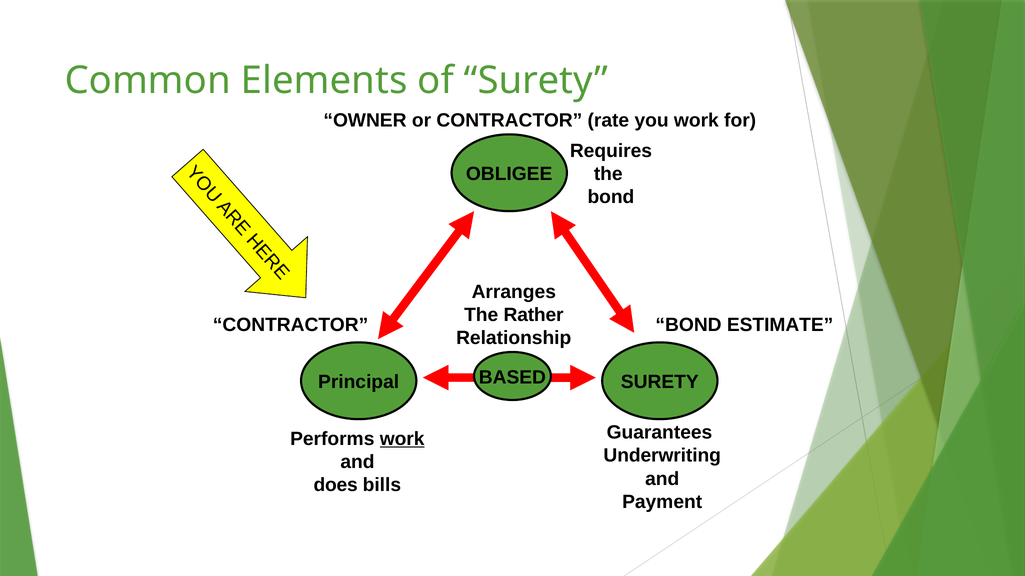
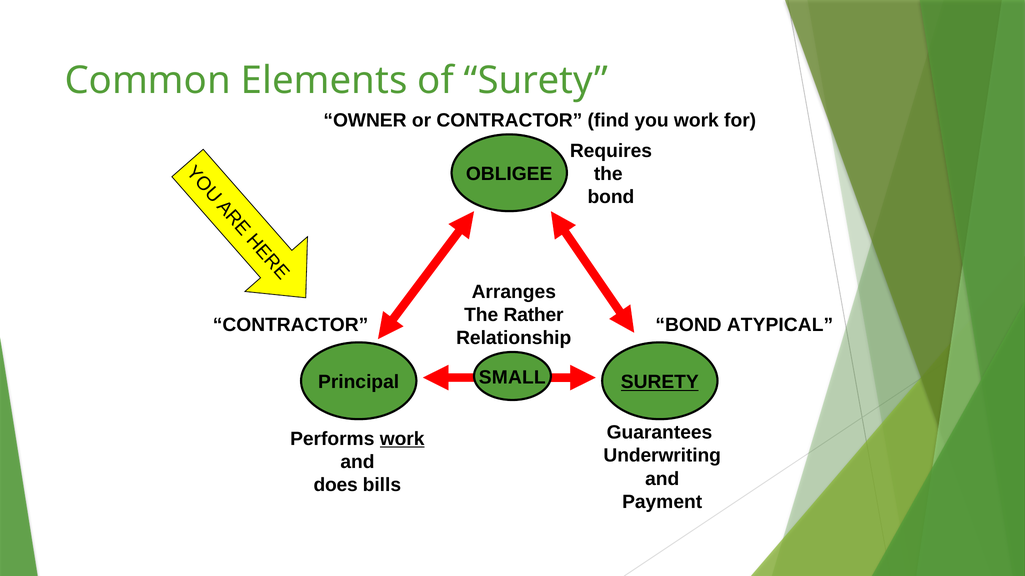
rate: rate -> find
ESTIMATE: ESTIMATE -> ATYPICAL
BASED: BASED -> SMALL
SURETY at (660, 382) underline: none -> present
